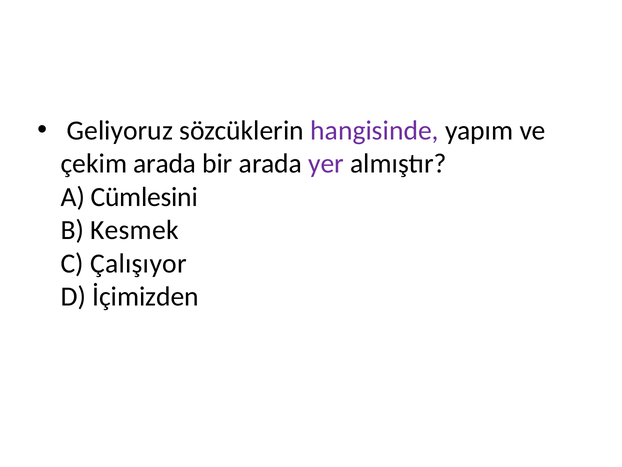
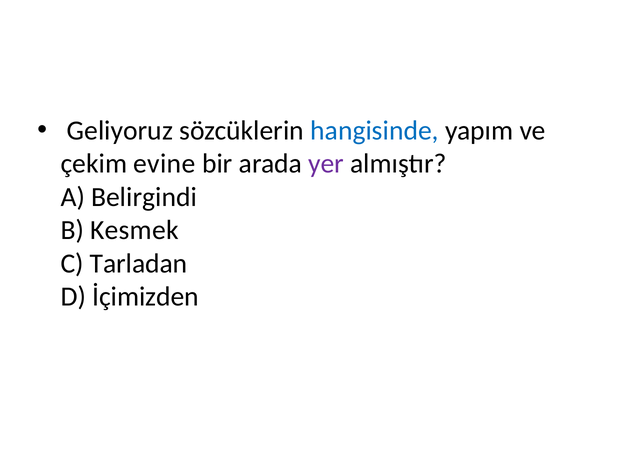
hangisinde colour: purple -> blue
çekim arada: arada -> evine
Cümlesini: Cümlesini -> Belirgindi
Çalışıyor: Çalışıyor -> Tarladan
